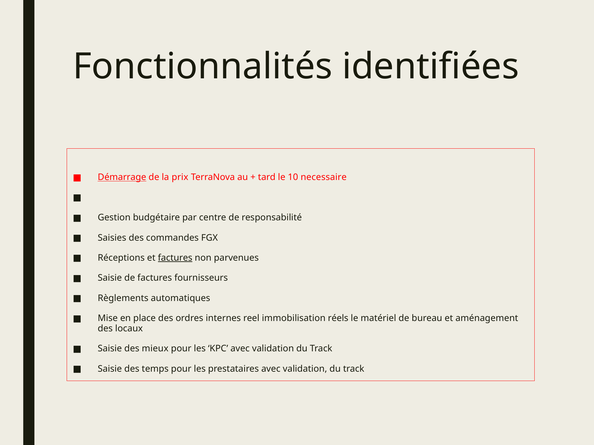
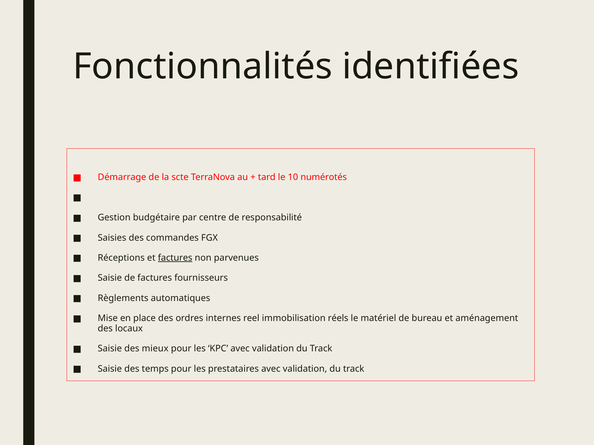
Démarrage underline: present -> none
prix: prix -> scte
necessaire: necessaire -> numérotés
